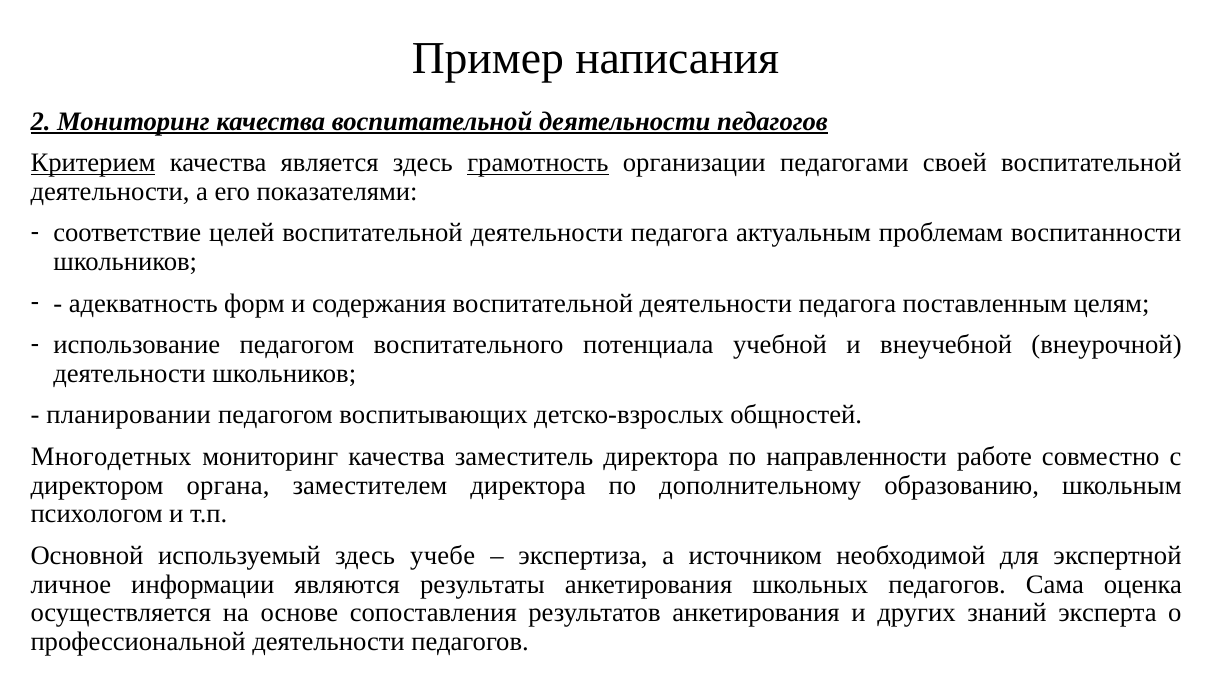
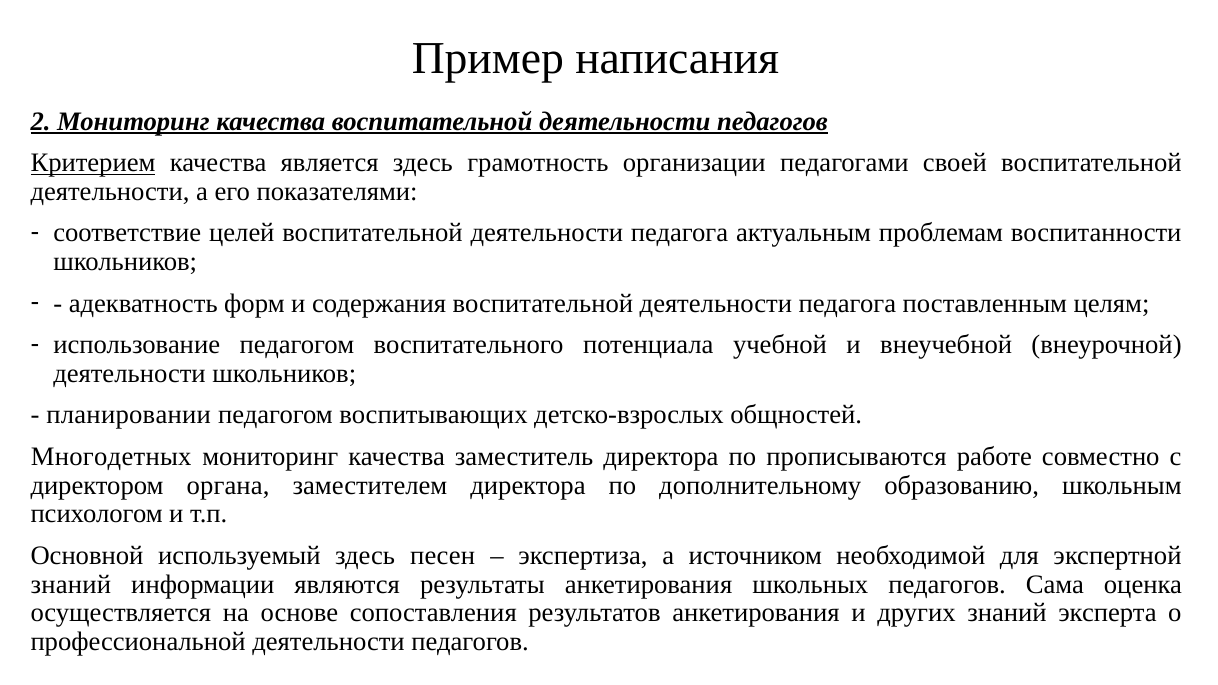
грамотность underline: present -> none
направленности: направленности -> прописываются
учебе: учебе -> песен
личное at (71, 584): личное -> знаний
